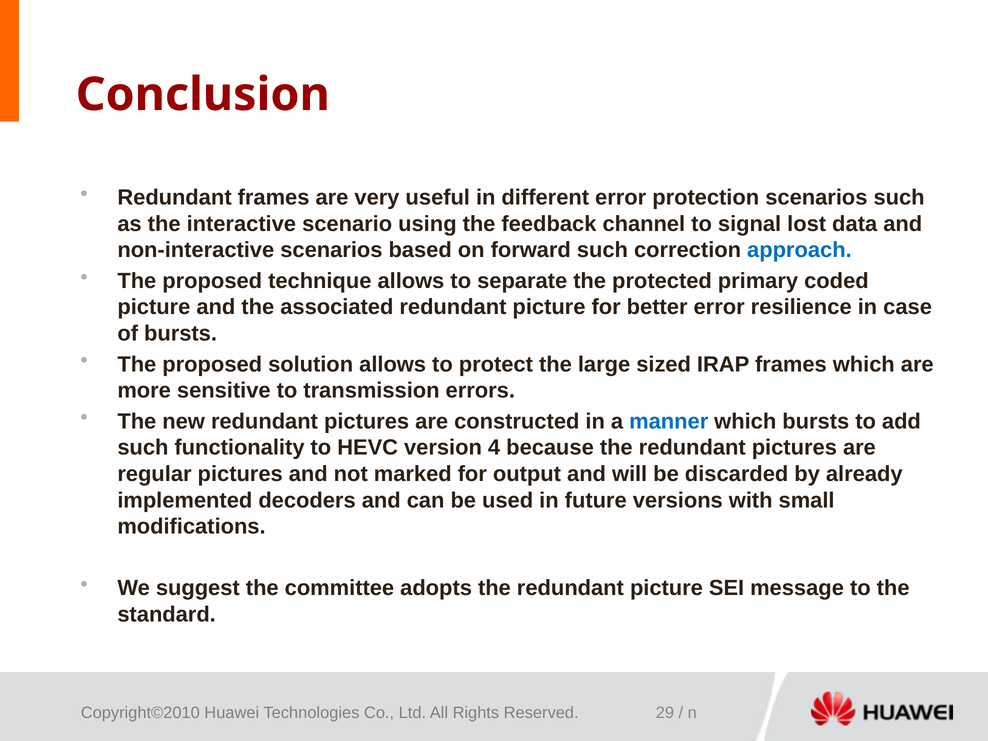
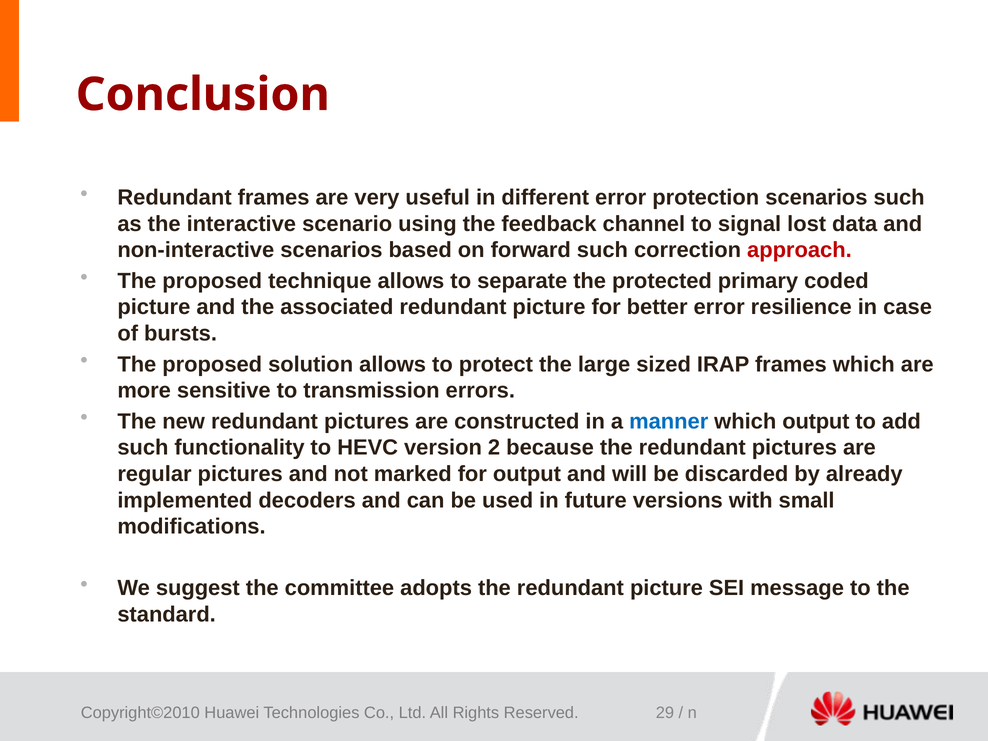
approach colour: blue -> red
which bursts: bursts -> output
4: 4 -> 2
